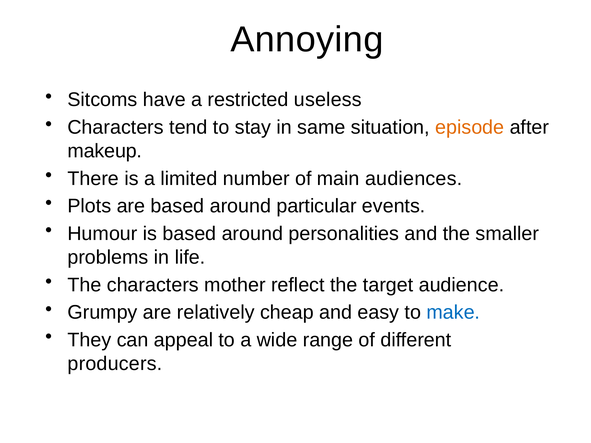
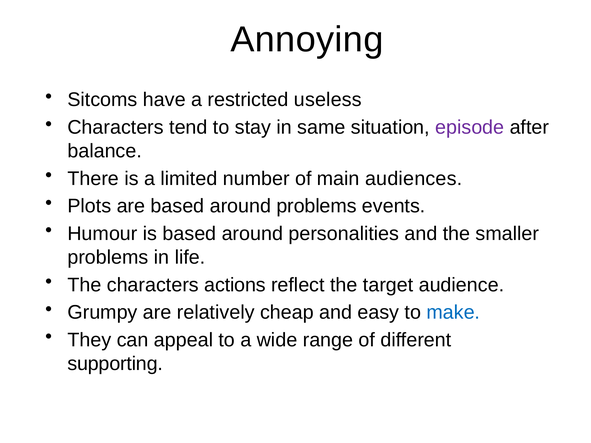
episode colour: orange -> purple
makeup: makeup -> balance
around particular: particular -> problems
mother: mother -> actions
producers: producers -> supporting
